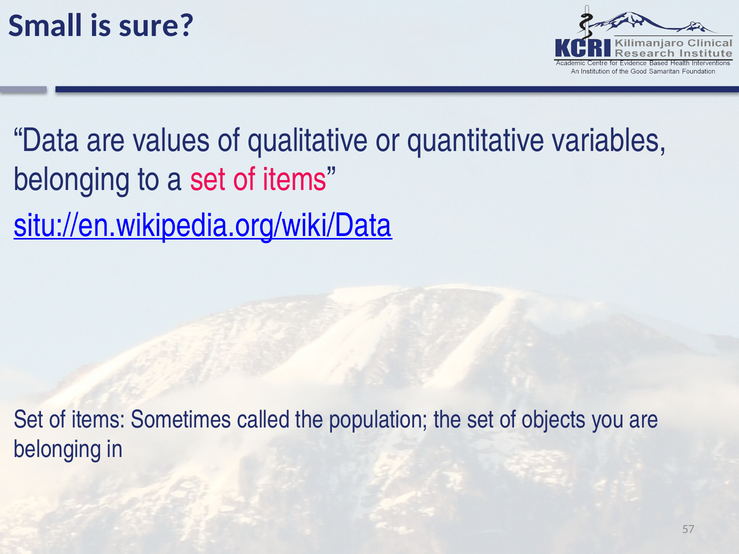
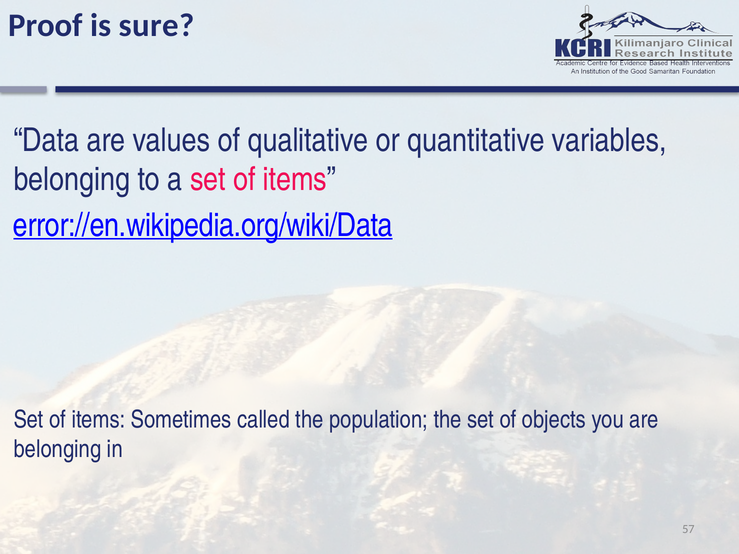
Small: Small -> Proof
situ://en.wikipedia.org/wiki/Data: situ://en.wikipedia.org/wiki/Data -> error://en.wikipedia.org/wiki/Data
